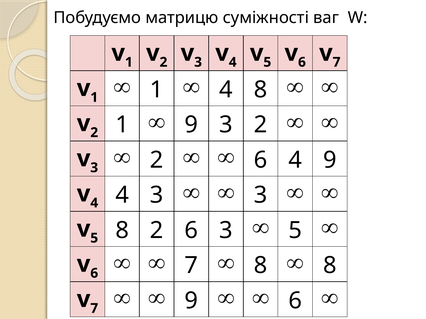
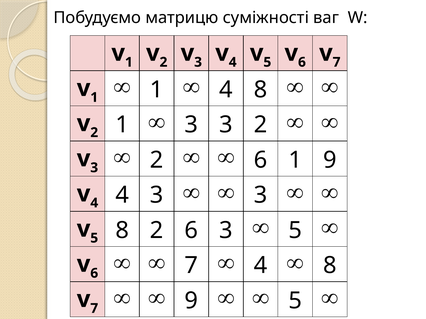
9 at (191, 125): 9 -> 3
6 4: 4 -> 1
8 at (261, 266): 8 -> 4
6 at (295, 301): 6 -> 5
